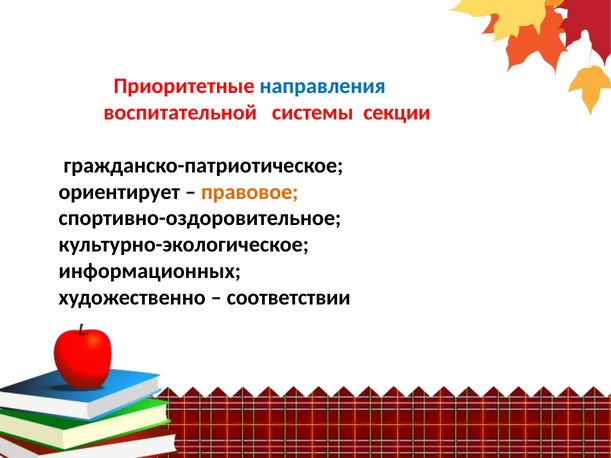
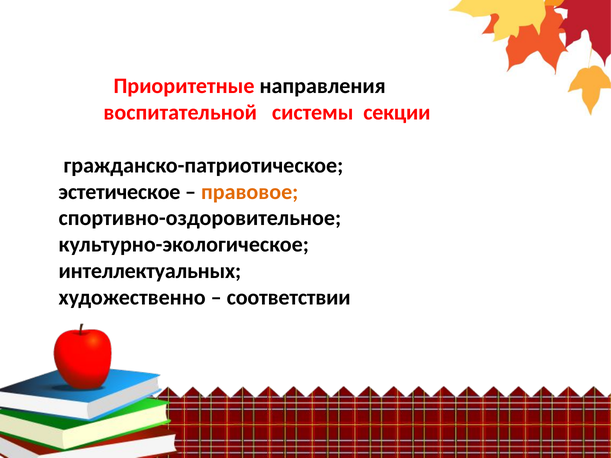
направления colour: blue -> black
ориентирует: ориентирует -> эстетическое
информационных: информационных -> интеллектуальных
